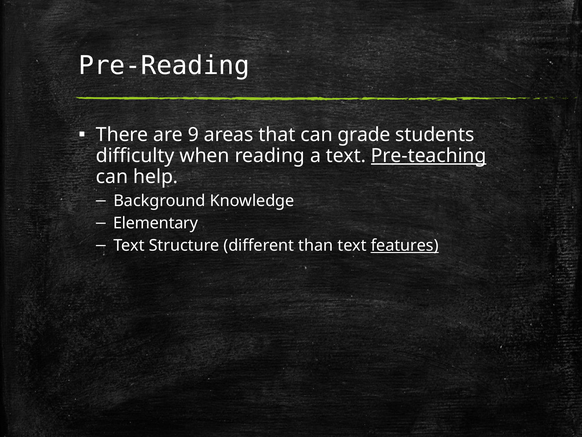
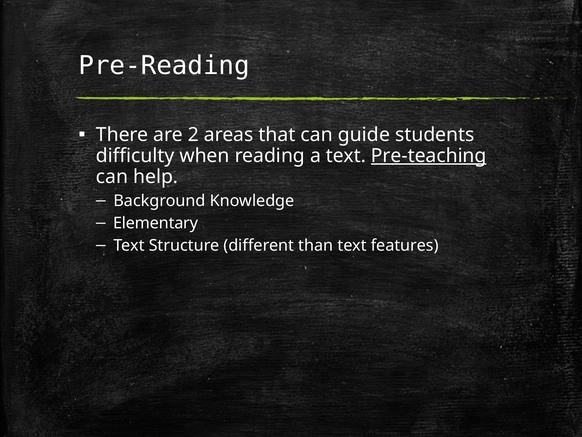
9: 9 -> 2
grade: grade -> guide
features underline: present -> none
